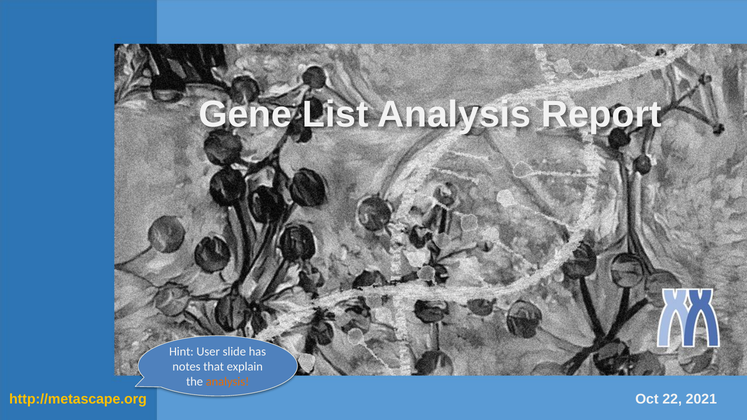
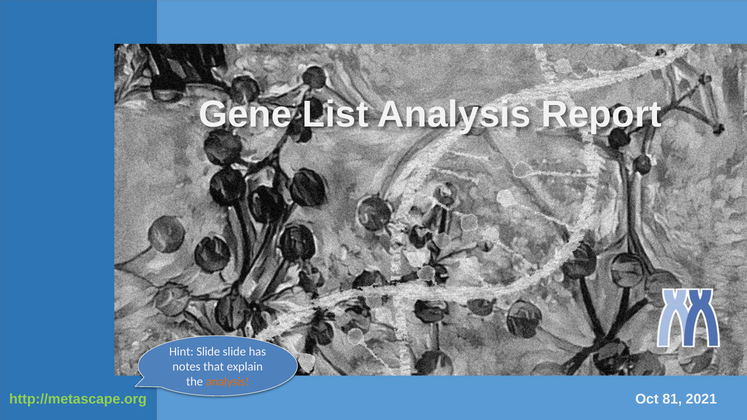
Hint User: User -> Slide
http://metascape.org colour: yellow -> light green
22: 22 -> 81
